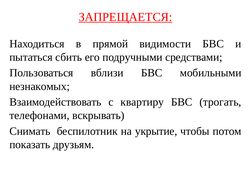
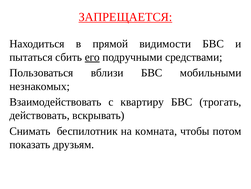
его underline: none -> present
телефонами: телефонами -> действовать
укрытие: укрытие -> комната
